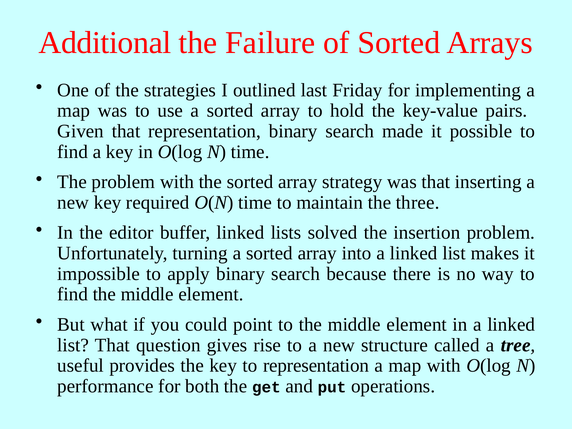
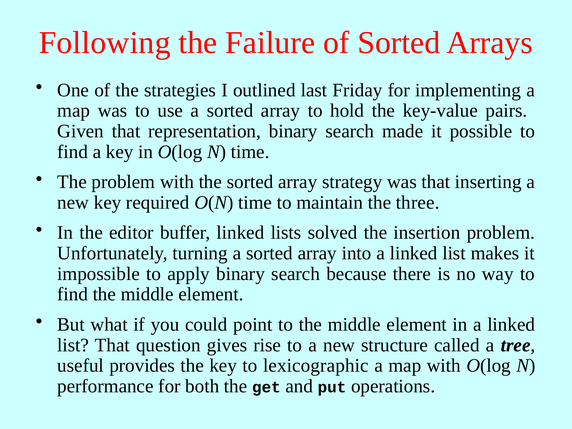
Additional: Additional -> Following
to representation: representation -> lexicographic
